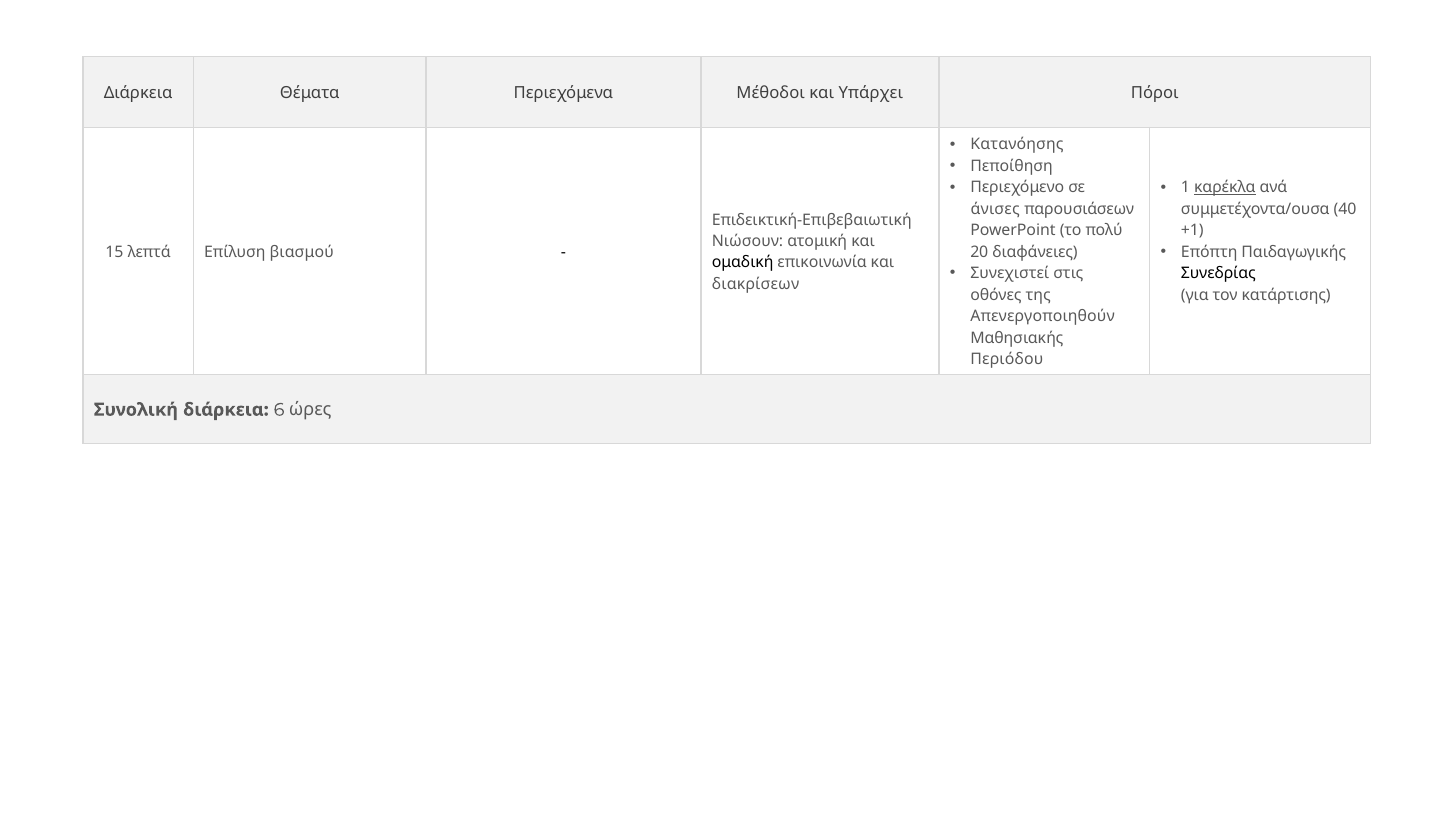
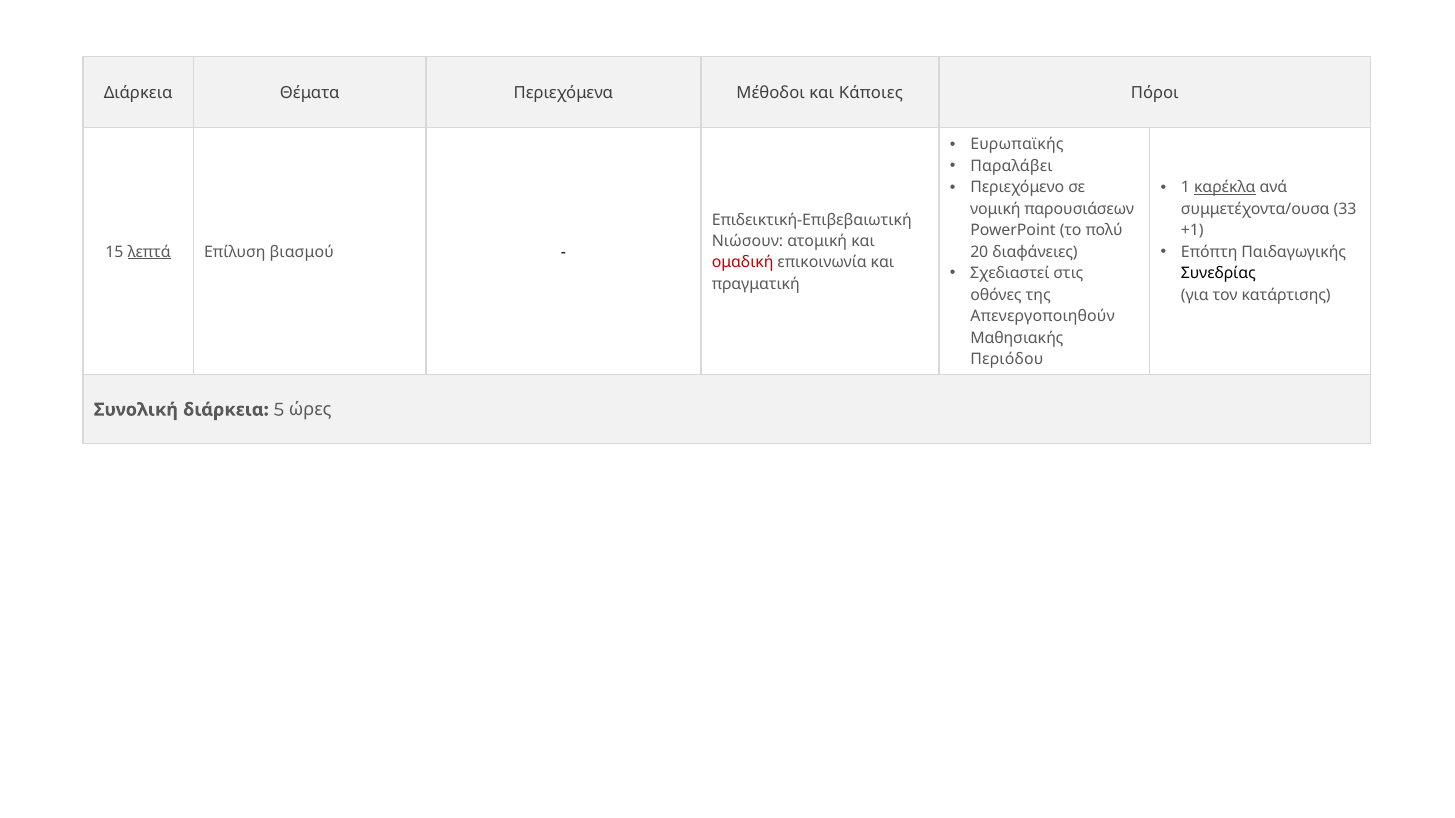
Υπάρχει: Υπάρχει -> Κάποιες
Κατανόησης: Κατανόησης -> Ευρωπαϊκής
Πεποίθηση: Πεποίθηση -> Παραλάβει
άνισες: άνισες -> νομική
40: 40 -> 33
λεπτά underline: none -> present
ομαδική colour: black -> red
Συνεχιστεί: Συνεχιστεί -> Σχεδιαστεί
διακρίσεων: διακρίσεων -> πραγματική
6: 6 -> 5
